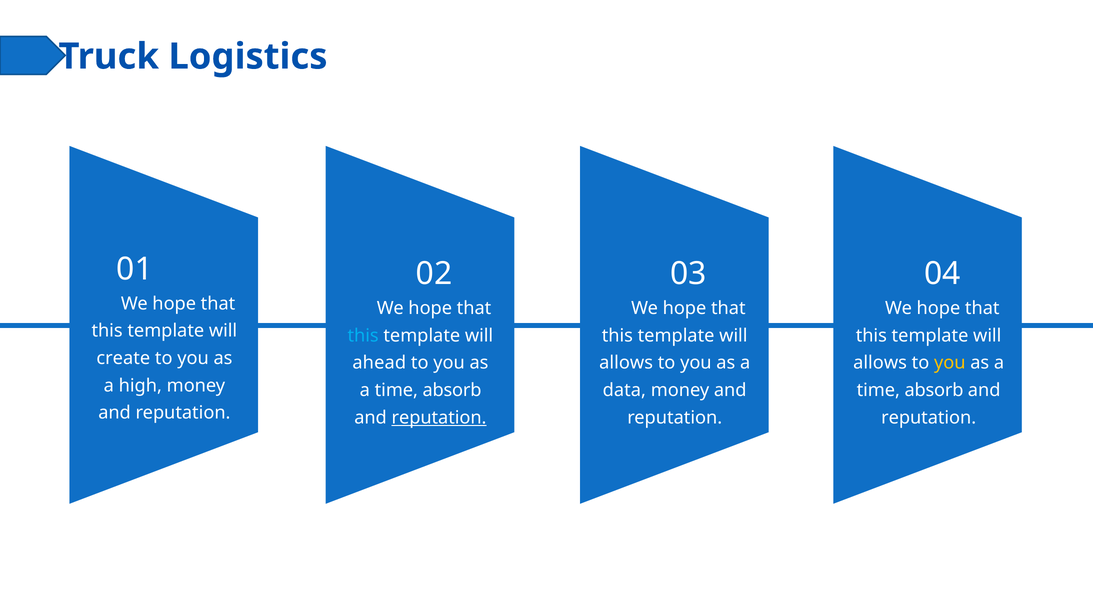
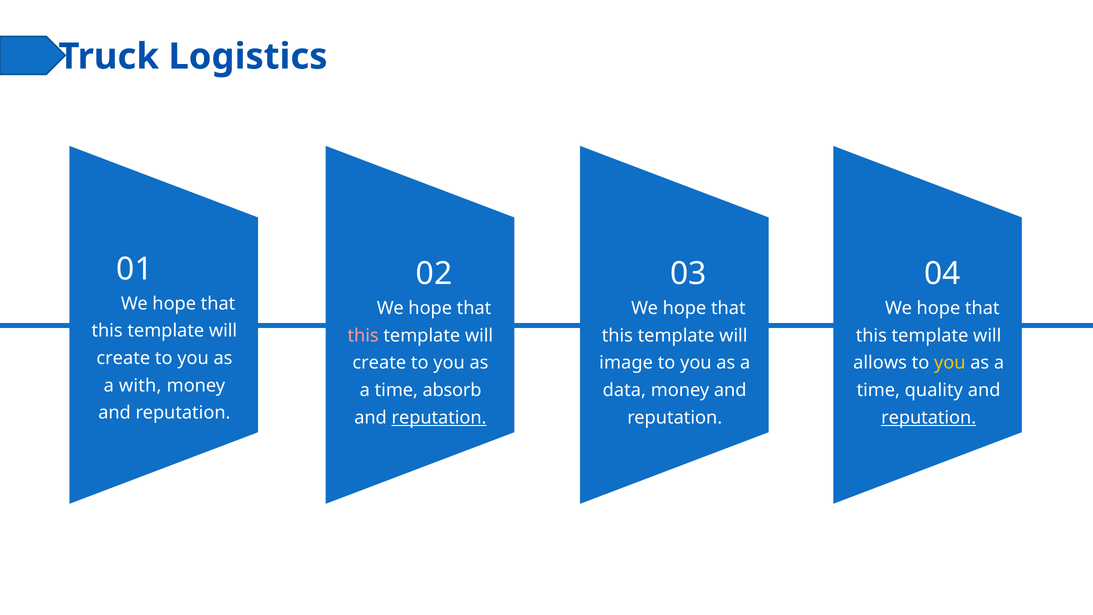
this at (363, 335) colour: light blue -> pink
ahead at (379, 363): ahead -> create
allows at (626, 363): allows -> image
high: high -> with
absorb at (934, 390): absorb -> quality
reputation at (929, 417) underline: none -> present
